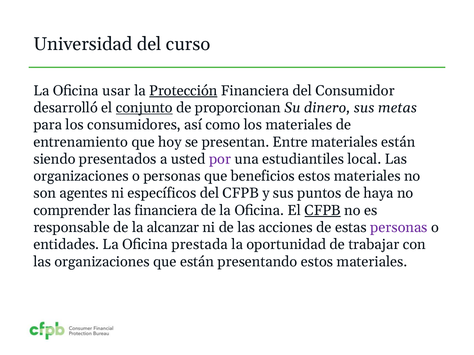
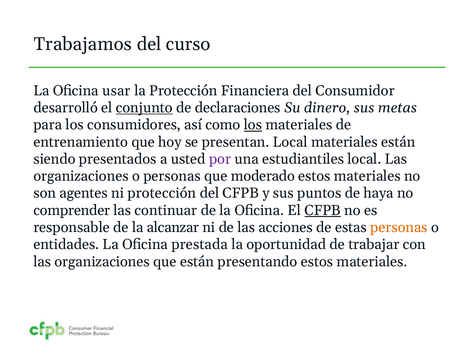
Universidad: Universidad -> Trabajamos
Protección at (183, 91) underline: present -> none
proporcionan: proporcionan -> declaraciones
los at (253, 125) underline: none -> present
presentan Entre: Entre -> Local
beneficios: beneficios -> moderado
ni específicos: específicos -> protección
las financiera: financiera -> continuar
personas at (399, 228) colour: purple -> orange
